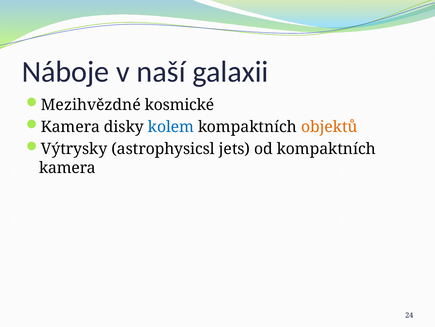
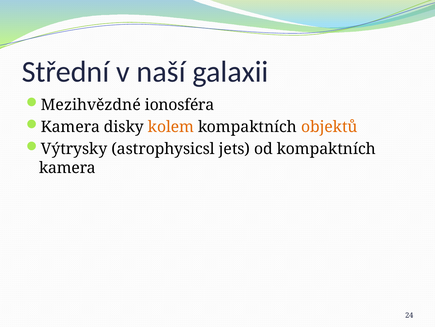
Náboje: Náboje -> Střední
kosmické: kosmické -> ionosféra
kolem colour: blue -> orange
